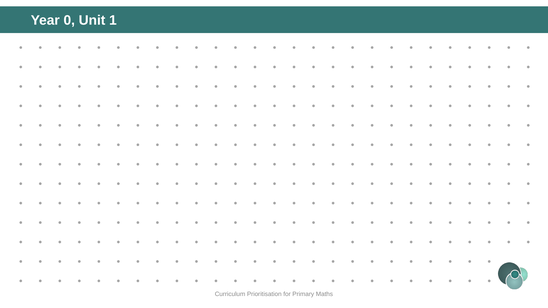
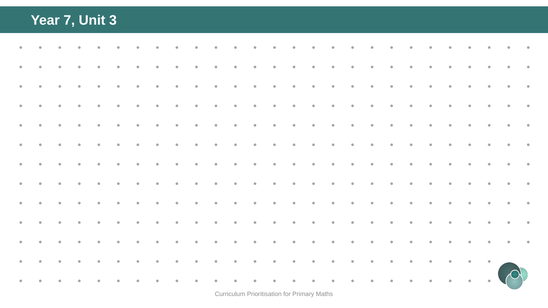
0: 0 -> 7
1: 1 -> 3
